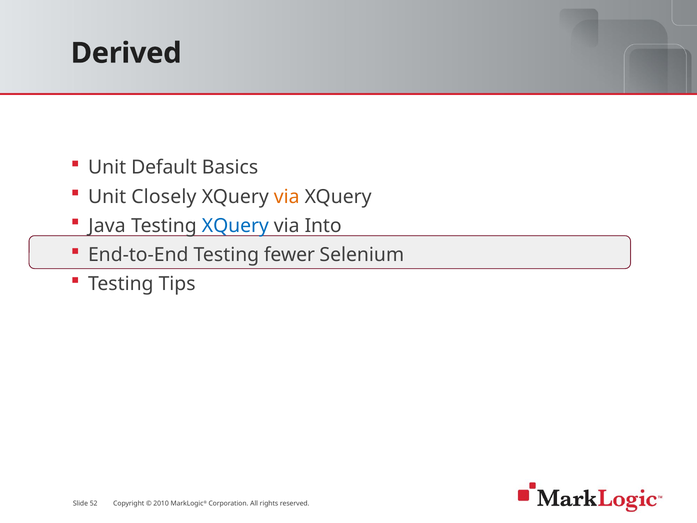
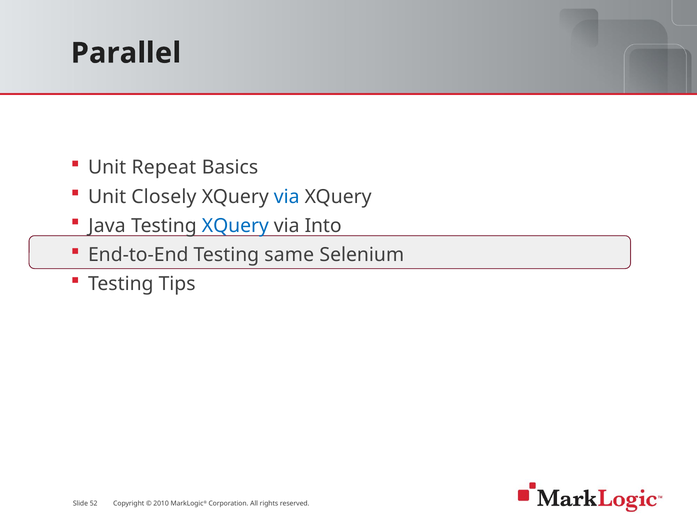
Derived: Derived -> Parallel
Default: Default -> Repeat
via at (287, 197) colour: orange -> blue
fewer: fewer -> same
